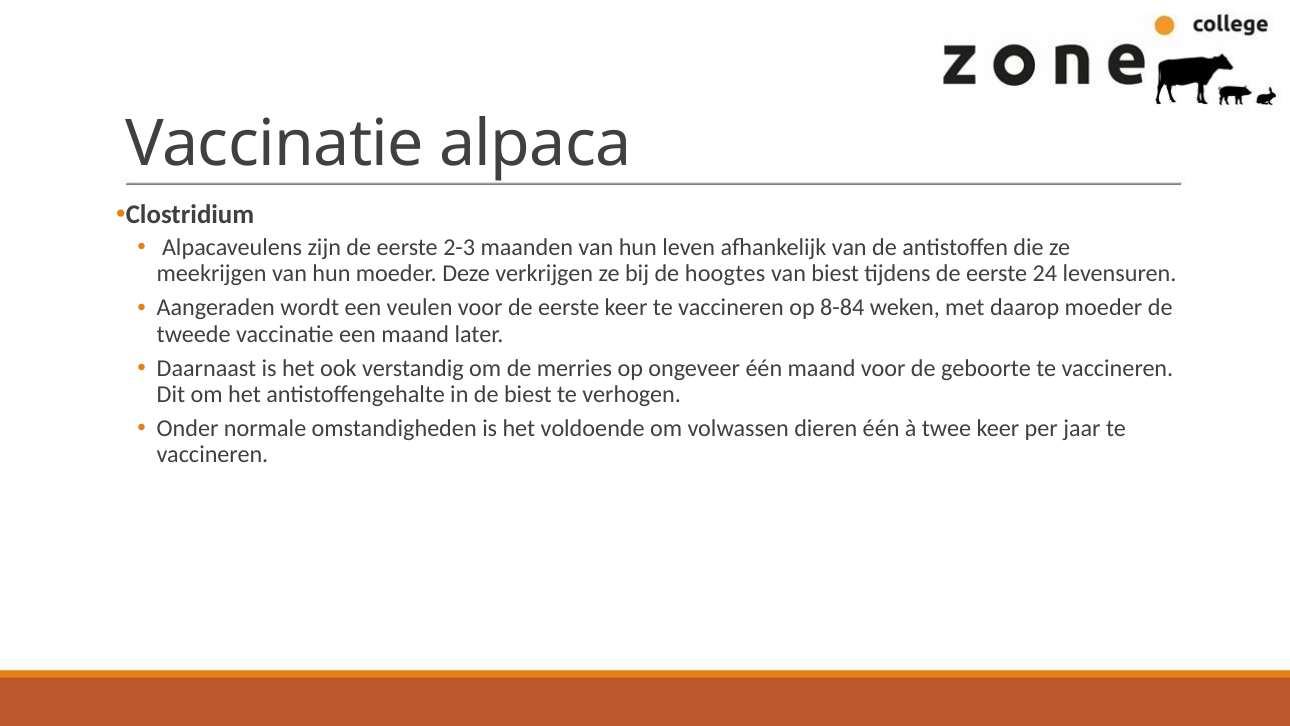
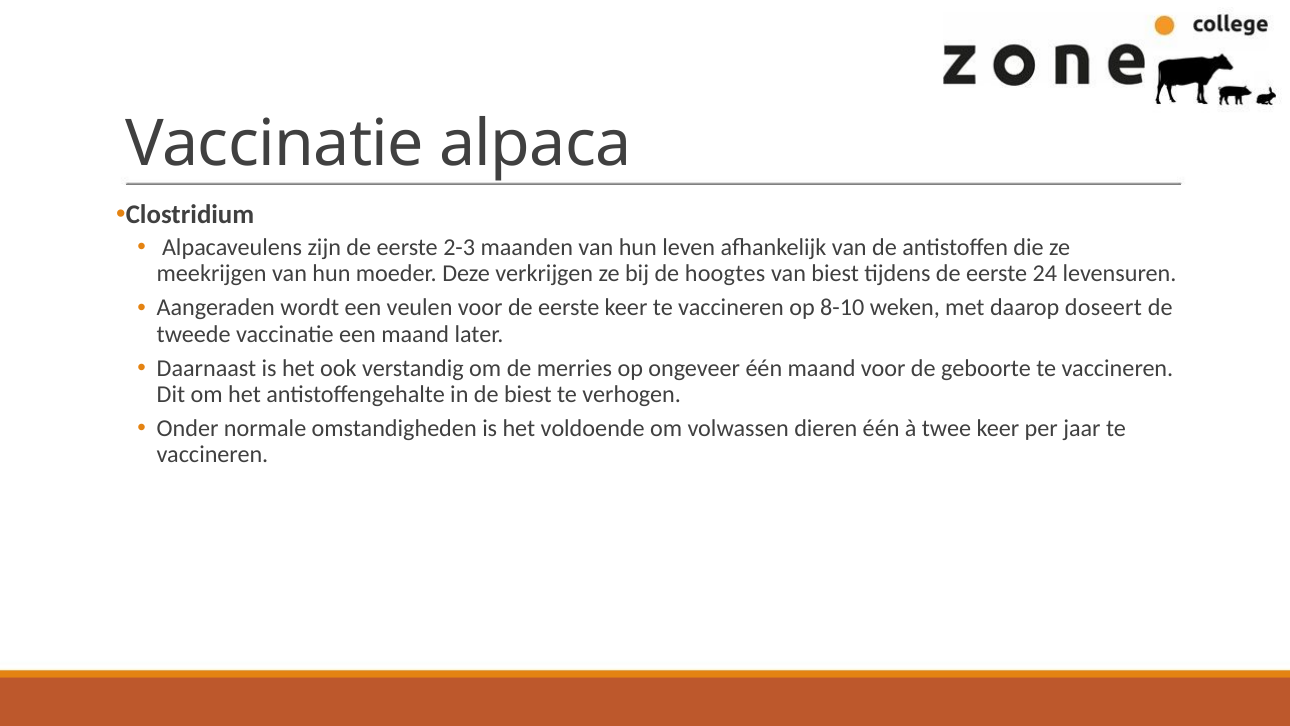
8-84: 8-84 -> 8-10
daarop moeder: moeder -> doseert
